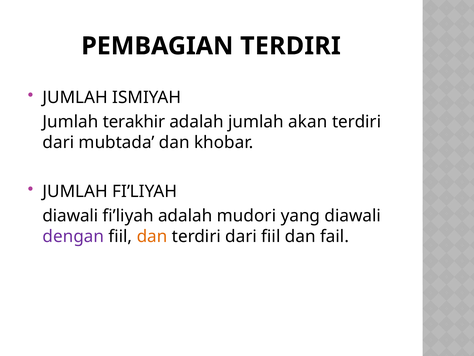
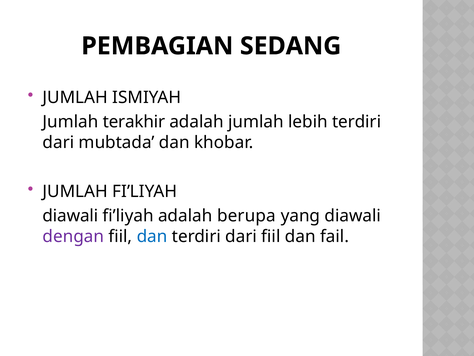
PEMBAGIAN TERDIRI: TERDIRI -> SEDANG
akan: akan -> lebih
mudori: mudori -> berupa
dan at (152, 236) colour: orange -> blue
